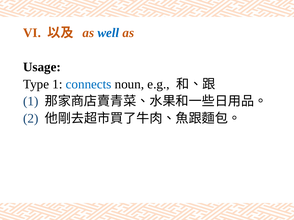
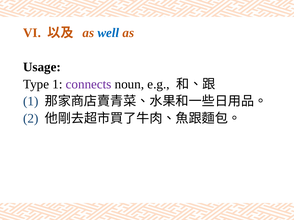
connects colour: blue -> purple
